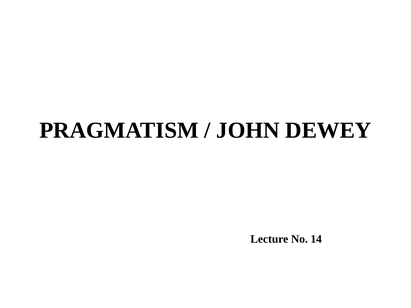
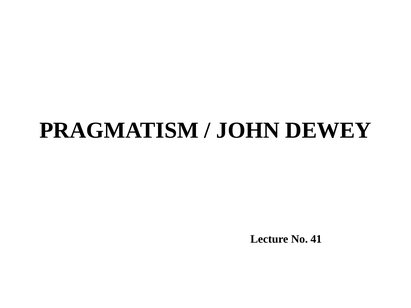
14: 14 -> 41
